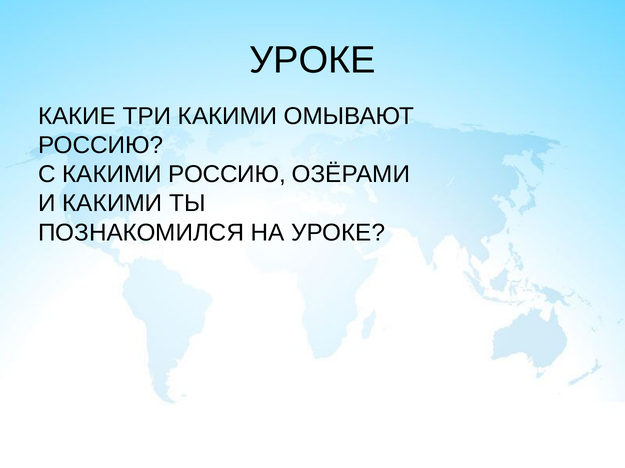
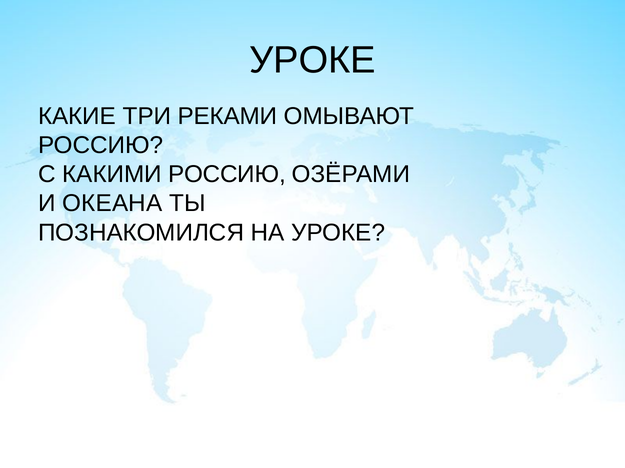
ТРИ КАКИМИ: КАКИМИ -> РЕКАМИ
И КАКИМИ: КАКИМИ -> ОКЕАНА
